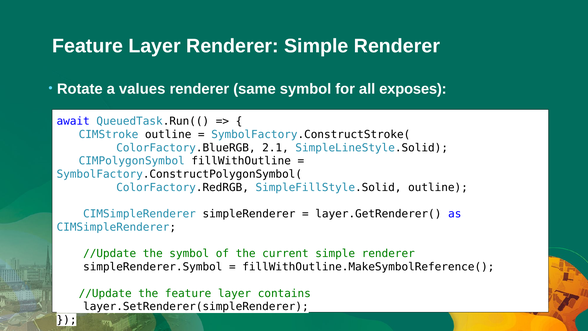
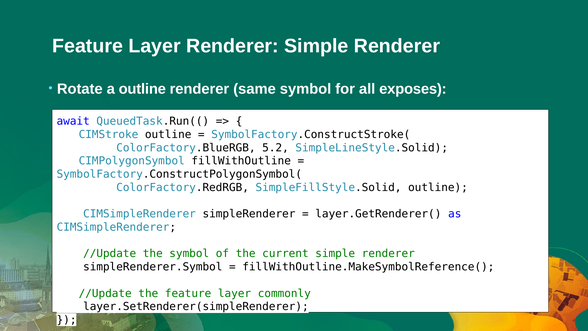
a values: values -> outline
2.1: 2.1 -> 5.2
contains: contains -> commonly
